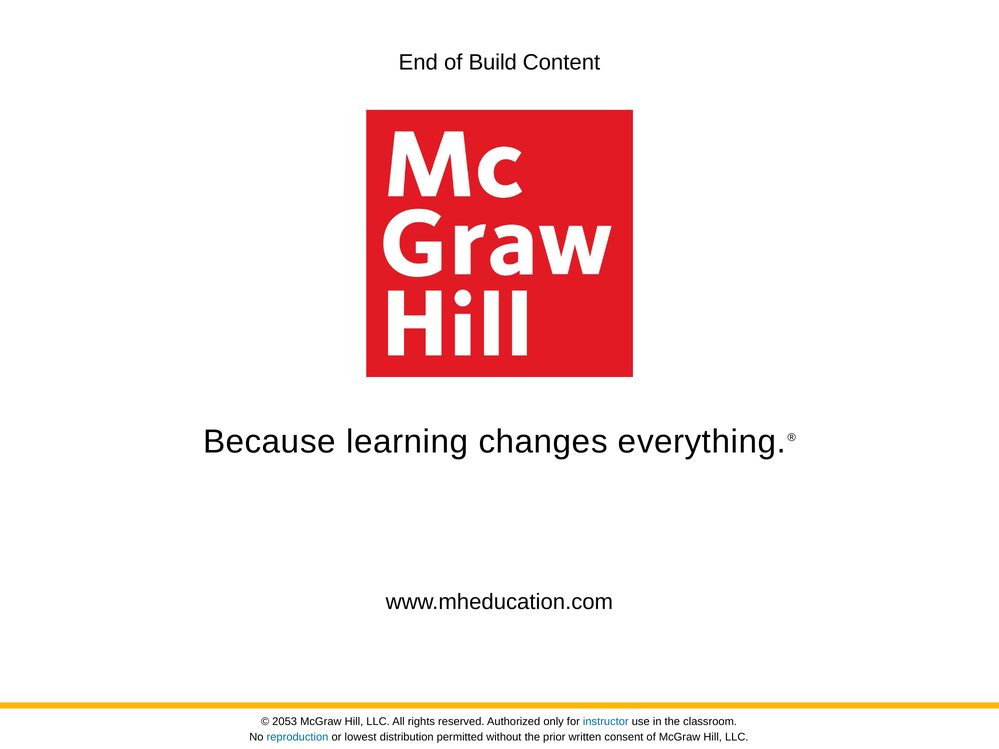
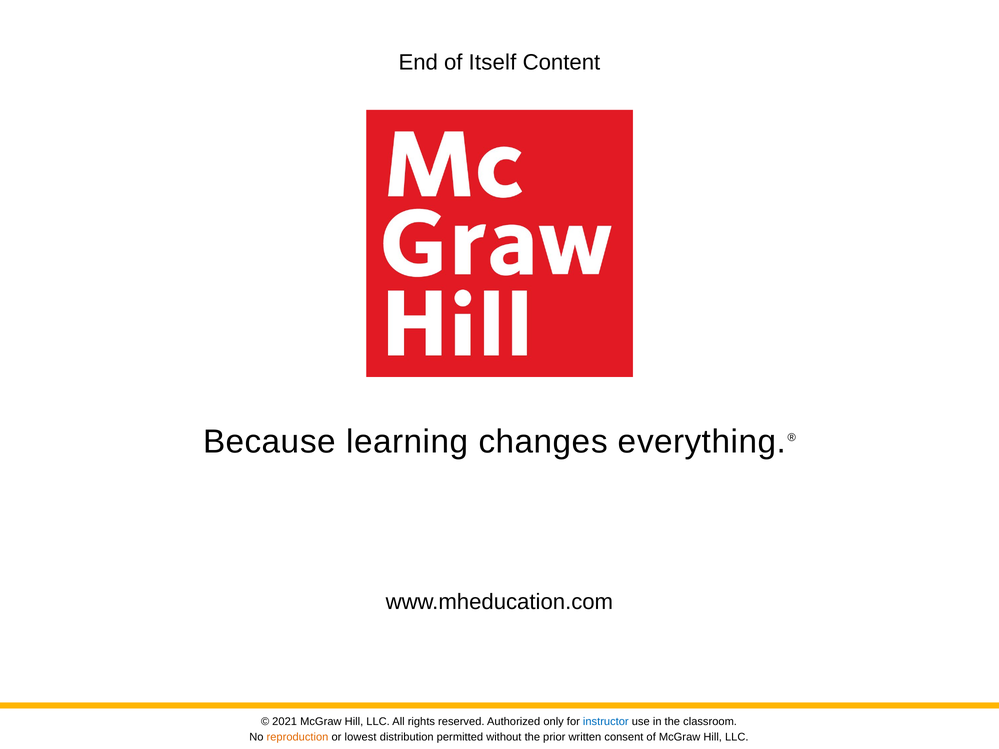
Build: Build -> Itself
2053: 2053 -> 2021
reproduction colour: blue -> orange
